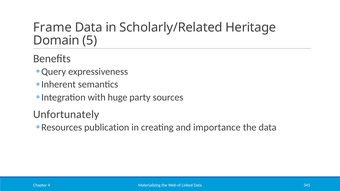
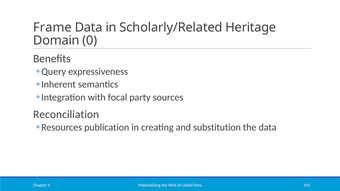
5: 5 -> 0
huge: huge -> focal
Unfortunately: Unfortunately -> Reconciliation
importance: importance -> substitution
